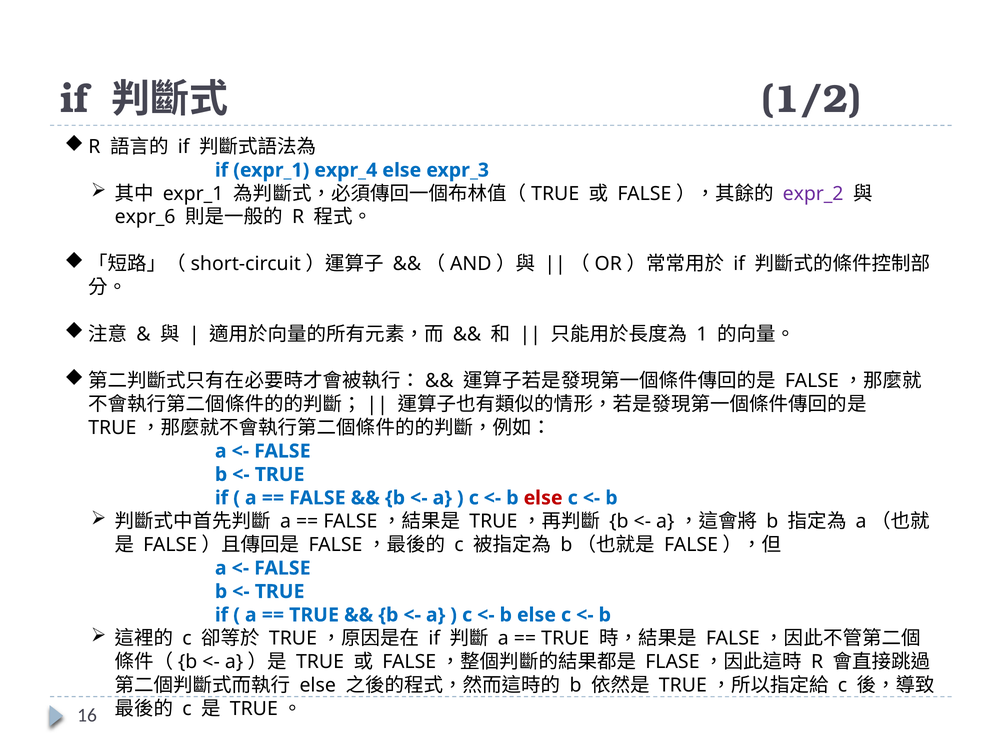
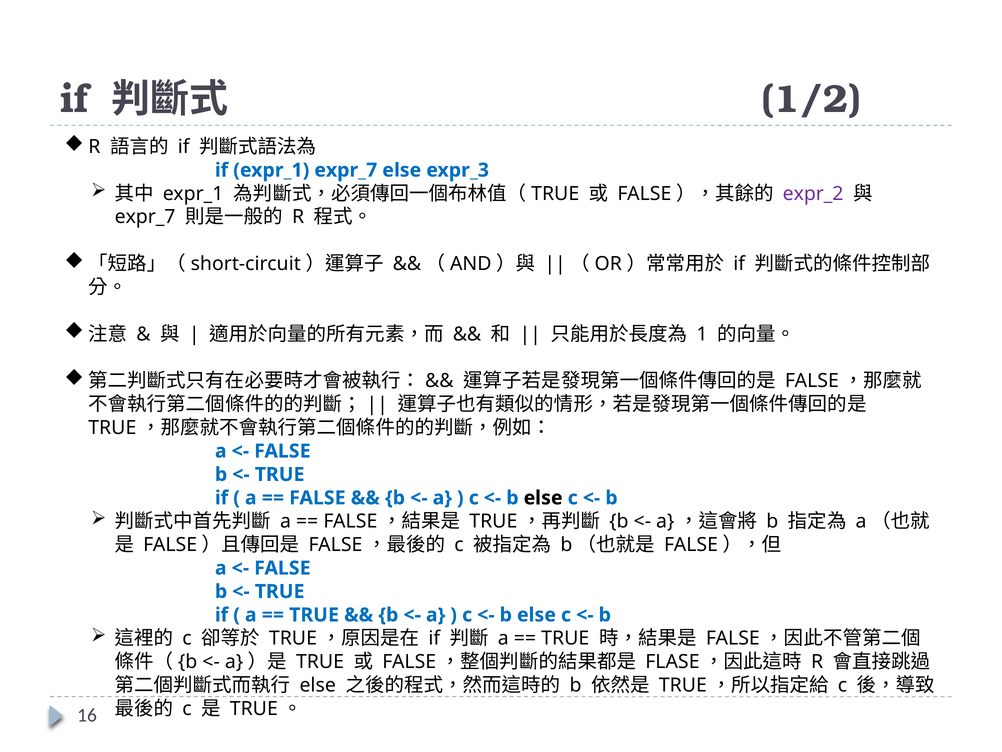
expr_1 expr_4: expr_4 -> expr_7
expr_6 at (145, 217): expr_6 -> expr_7
else at (543, 498) colour: red -> black
